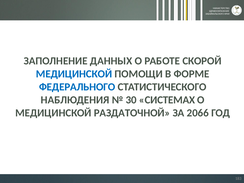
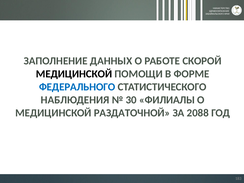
МЕДИЦИНСКОЙ at (74, 74) colour: blue -> black
СИСТЕМАХ: СИСТЕМАХ -> ФИЛИАЛЫ
2066: 2066 -> 2088
